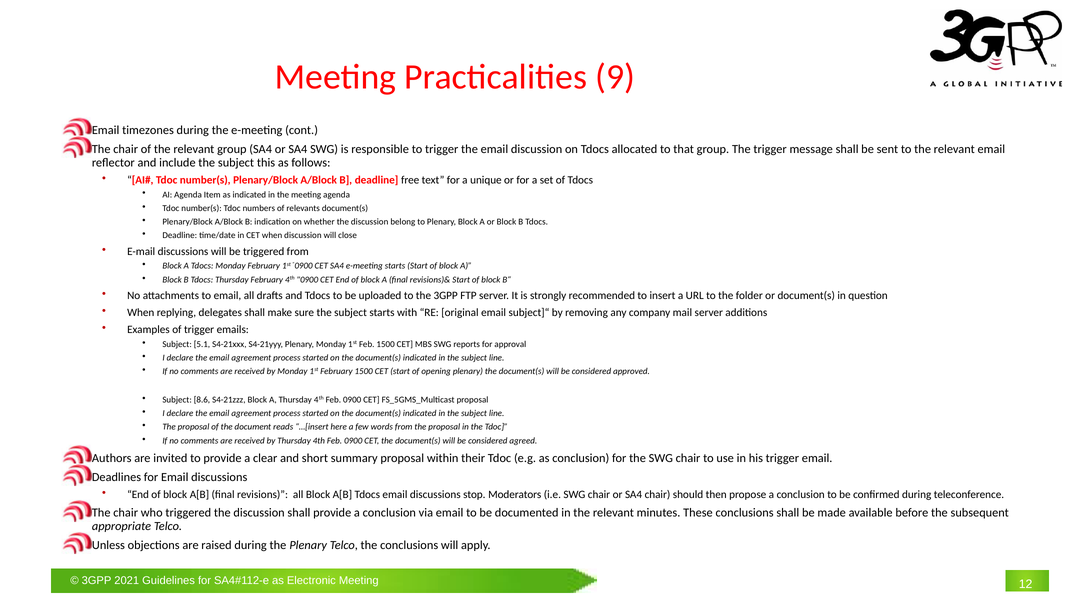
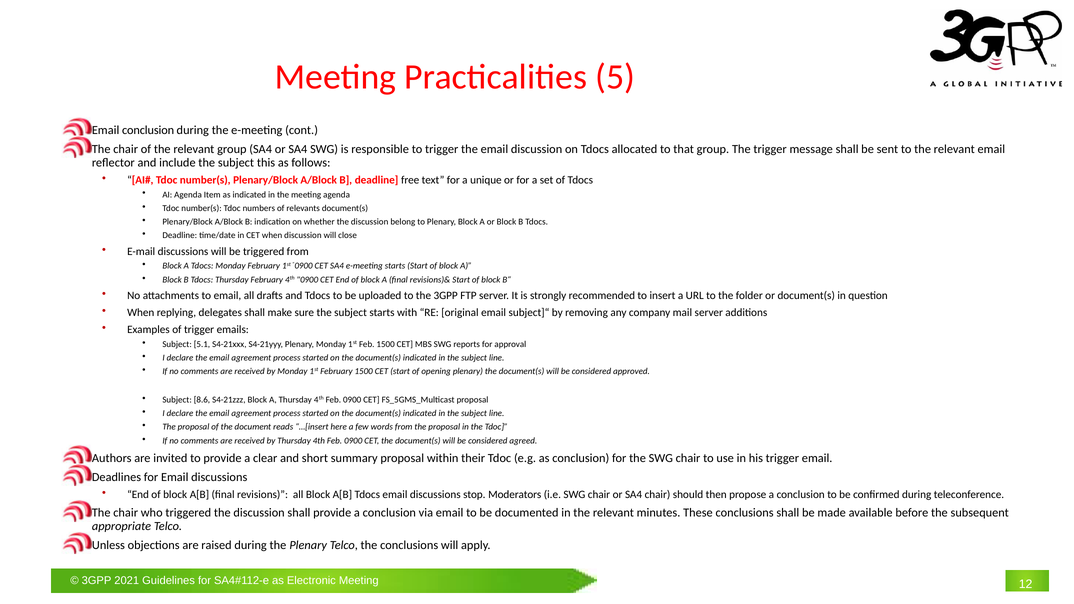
9: 9 -> 5
Email timezones: timezones -> conclusion
